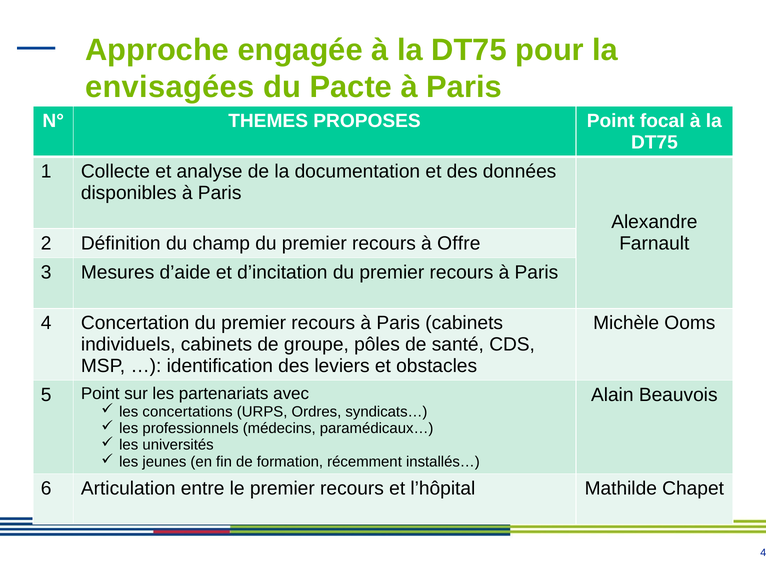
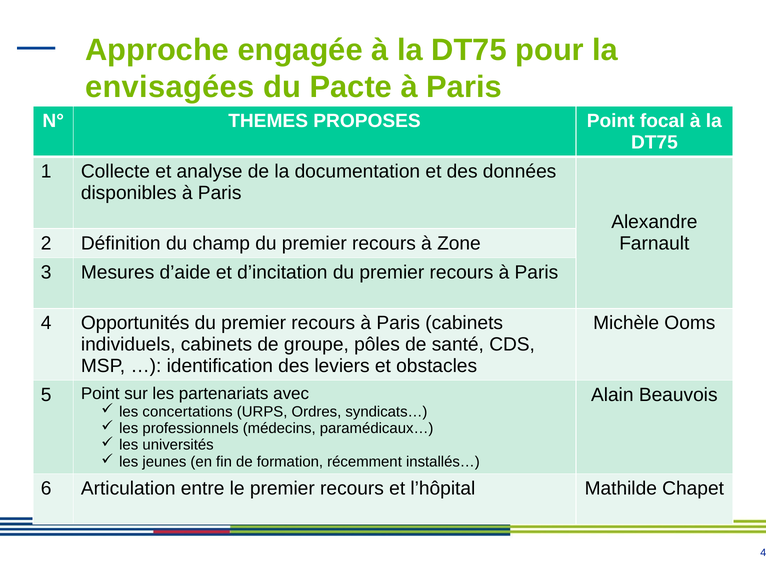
Offre: Offre -> Zone
Concertation: Concertation -> Opportunités
